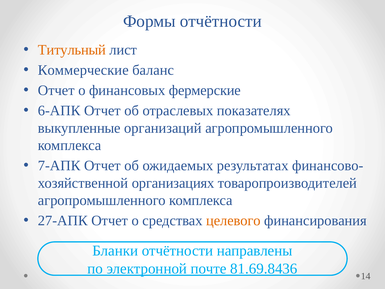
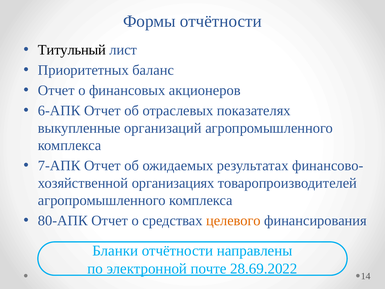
Титульный colour: orange -> black
Коммерческие: Коммерческие -> Приоритетных
фермерские: фермерские -> акционеров
27-АПК: 27-АПК -> 80-АПК
81.69.8436: 81.69.8436 -> 28.69.2022
